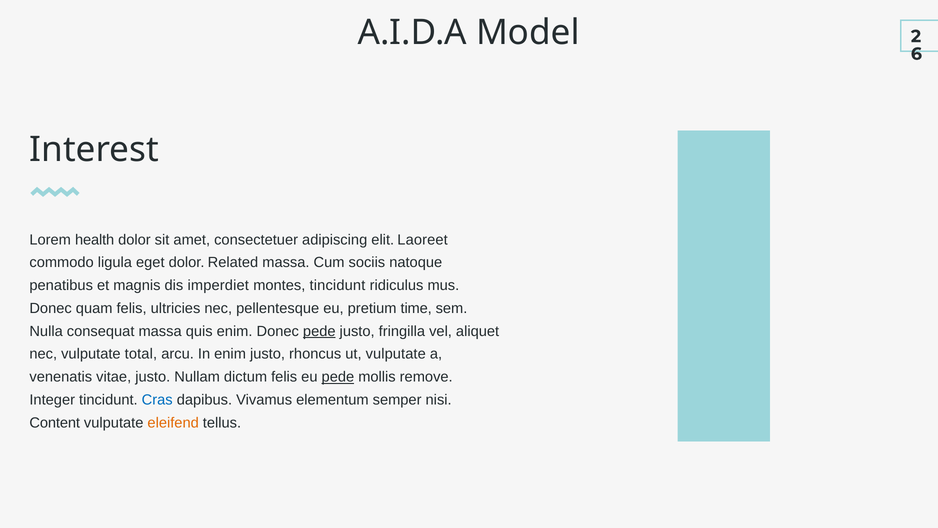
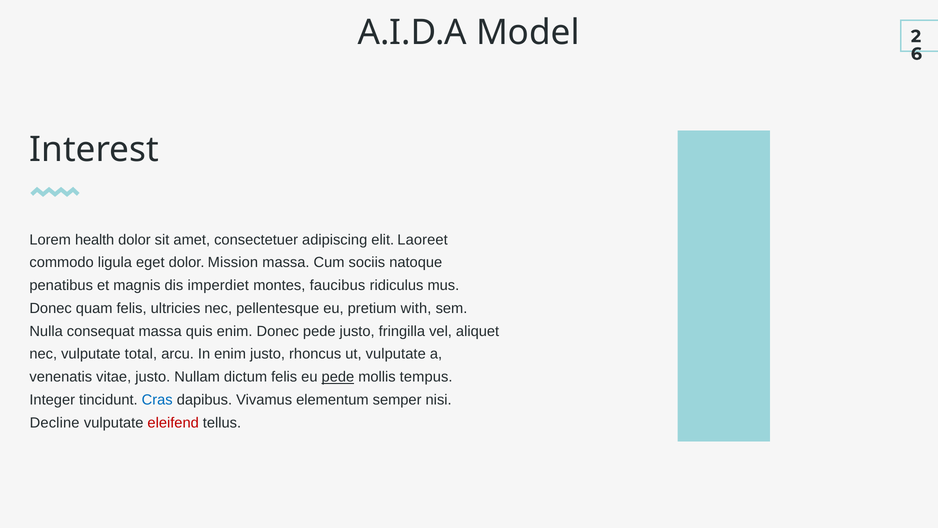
Related: Related -> Mission
montes tincidunt: tincidunt -> faucibus
time: time -> with
pede at (319, 331) underline: present -> none
remove: remove -> tempus
Content: Content -> Decline
eleifend colour: orange -> red
